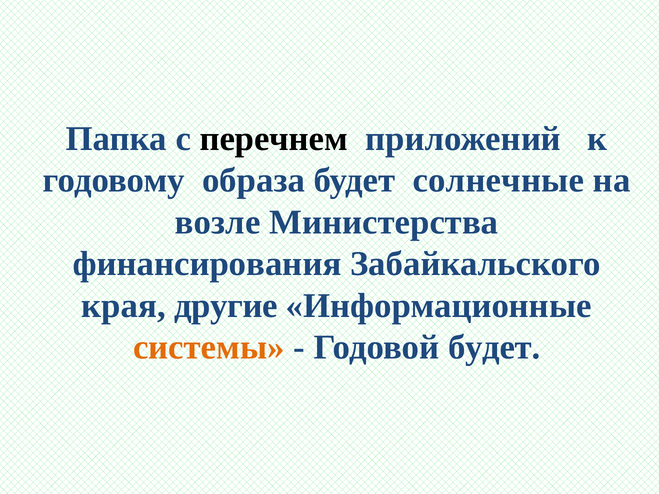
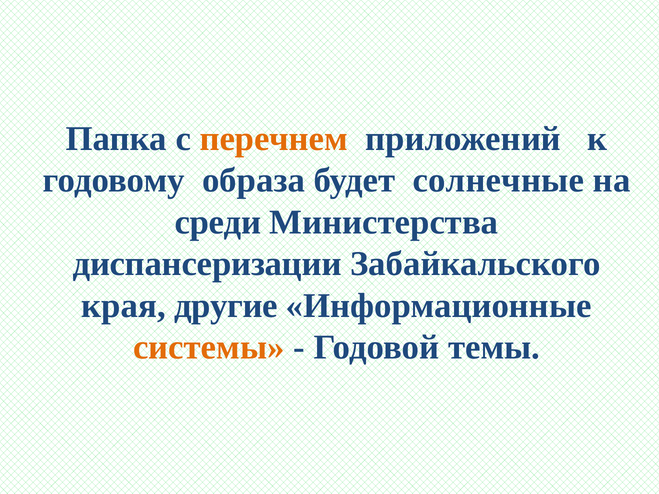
перечнем colour: black -> orange
возле: возле -> среди
финансирования: финансирования -> диспансеризации
Годовой будет: будет -> темы
